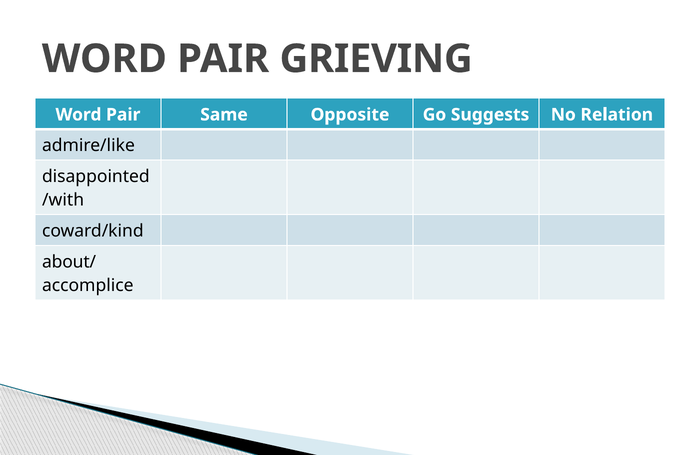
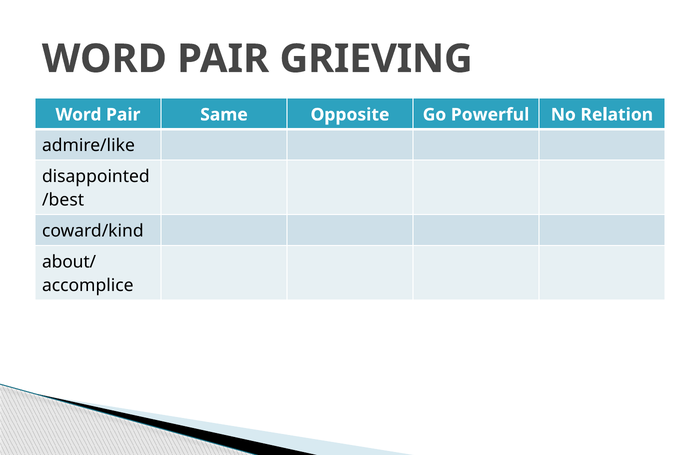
Suggests: Suggests -> Powerful
/with: /with -> /best
